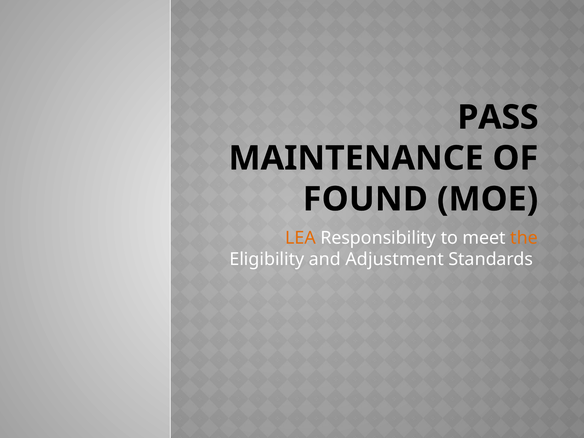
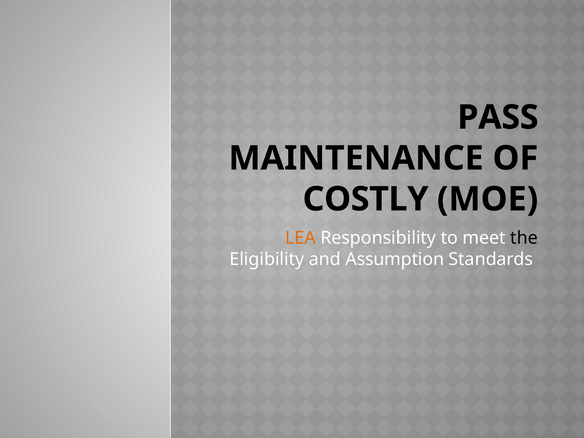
FOUND: FOUND -> COSTLY
the colour: orange -> black
Adjustment: Adjustment -> Assumption
